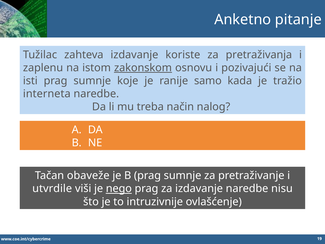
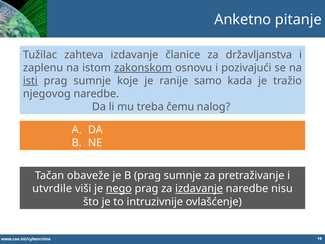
koriste: koriste -> članice
pretraživanja: pretraživanja -> državljanstva
isti underline: none -> present
interneta: interneta -> njegovog
način: način -> čemu
izdavanje at (199, 188) underline: none -> present
